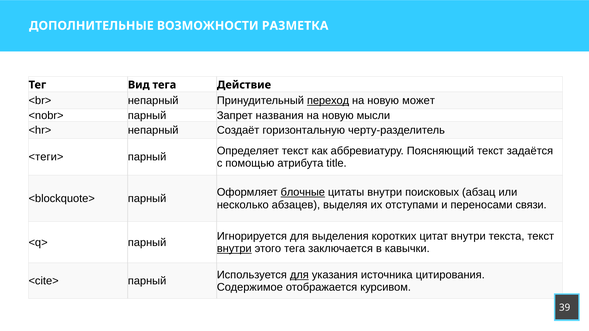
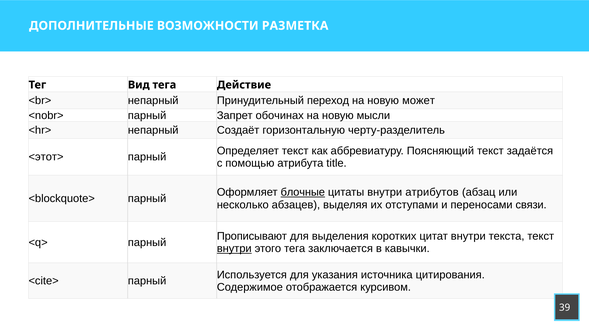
переход underline: present -> none
названия: названия -> обочинах
<теги>: <теги> -> <этот>
поисковых: поисковых -> атрибутов
Игнорируется: Игнорируется -> Прописывают
для at (299, 275) underline: present -> none
